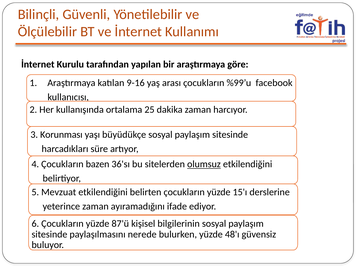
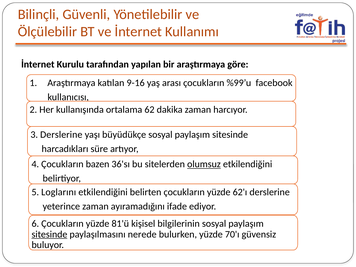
25: 25 -> 62
3 Korunması: Korunması -> Derslerine
Mevzuat: Mevzuat -> Loglarını
15'ı: 15'ı -> 62'ı
87'ü: 87'ü -> 81'ü
sitesinde at (49, 234) underline: none -> present
48'ı: 48'ı -> 70'ı
